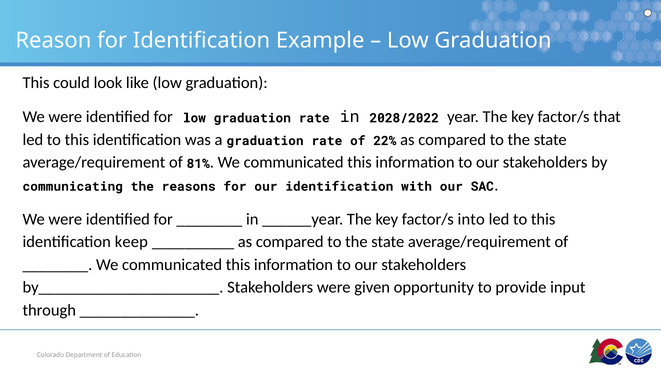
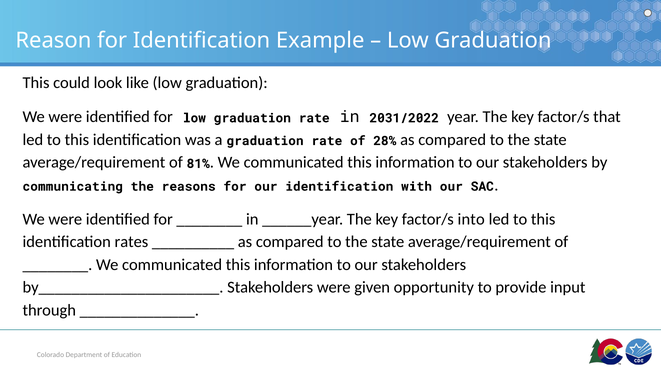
2028/2022: 2028/2022 -> 2031/2022
22%: 22% -> 28%
keep: keep -> rates
